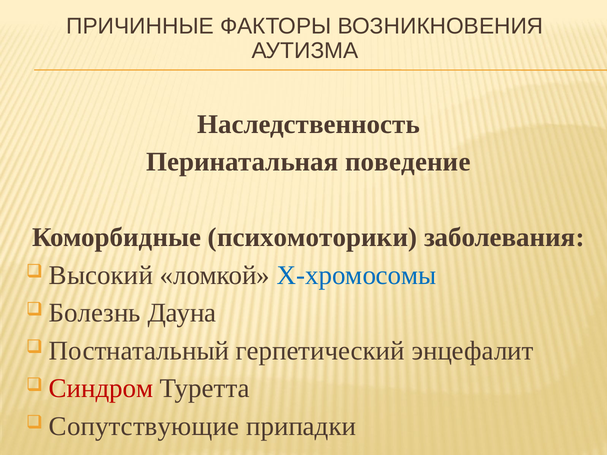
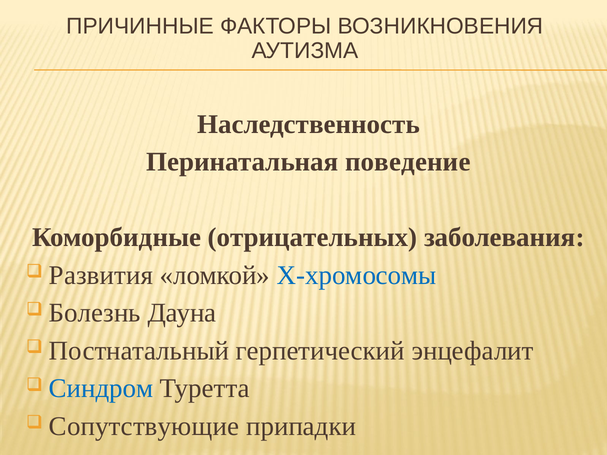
психомоторики: психомоторики -> отрицательных
Высокий: Высокий -> Развития
Синдром colour: red -> blue
